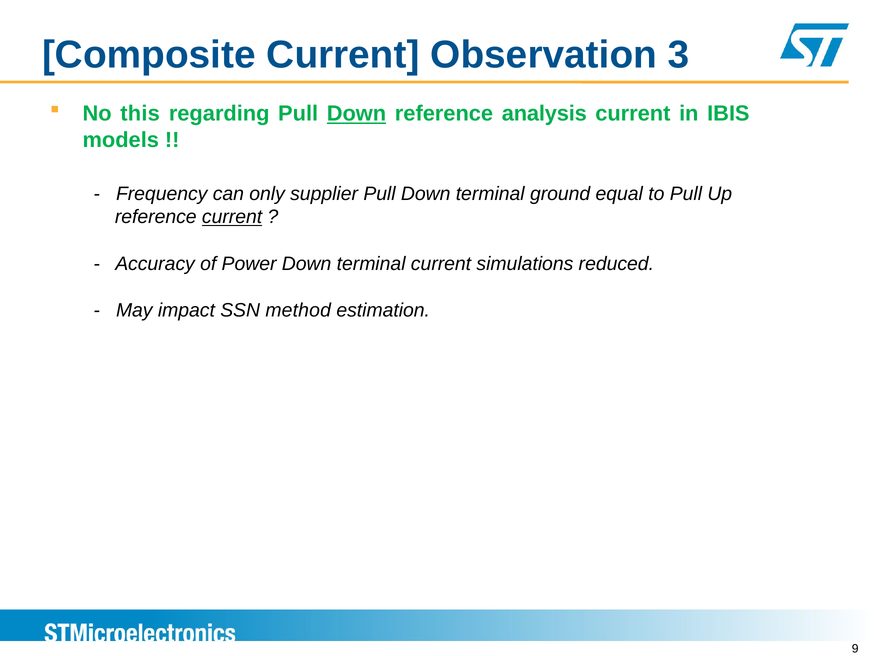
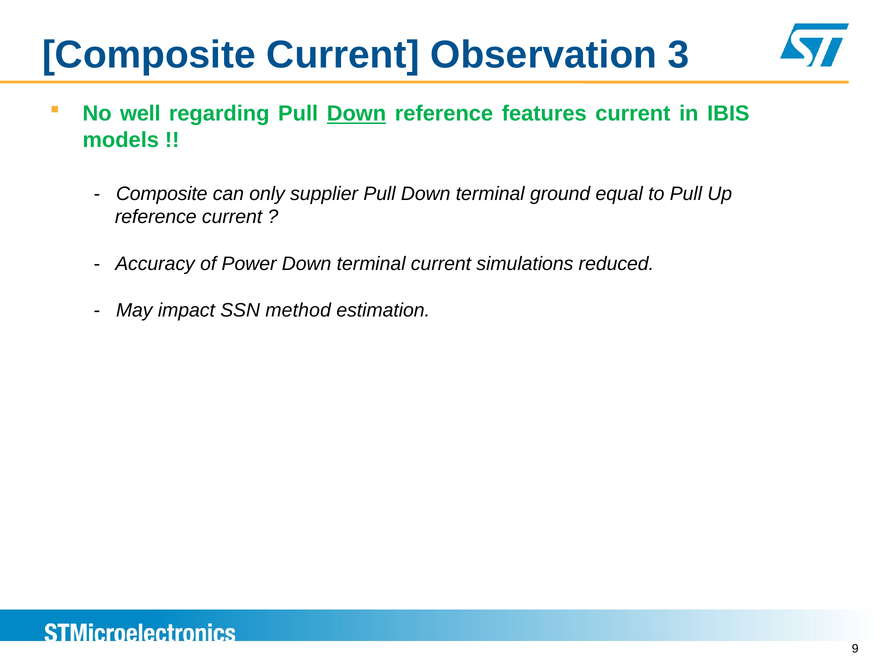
this: this -> well
analysis: analysis -> features
Frequency at (162, 194): Frequency -> Composite
current at (232, 217) underline: present -> none
